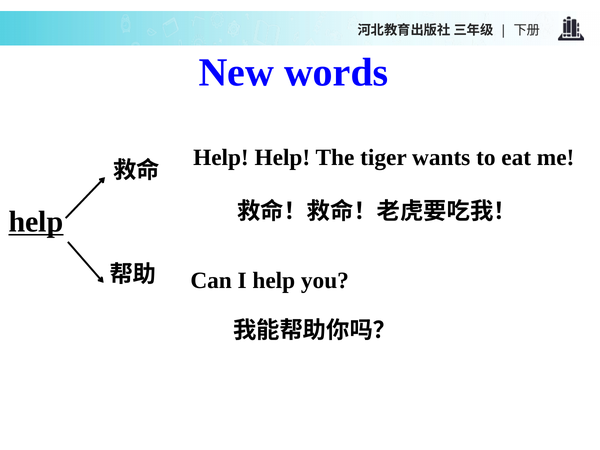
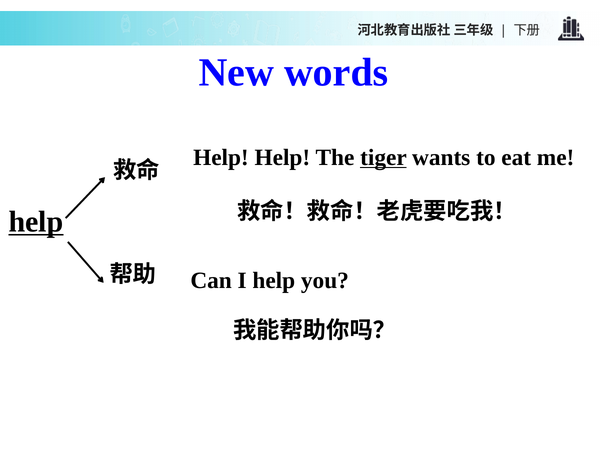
tiger underline: none -> present
